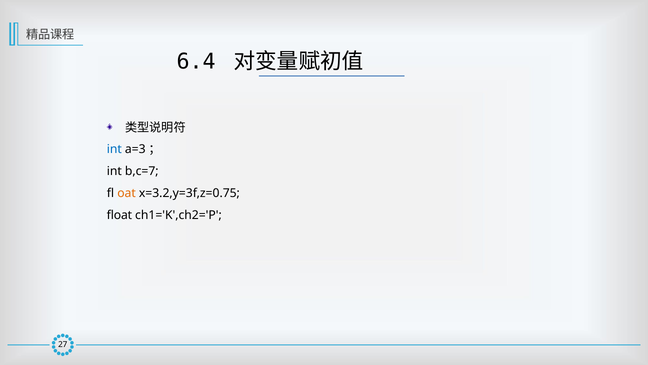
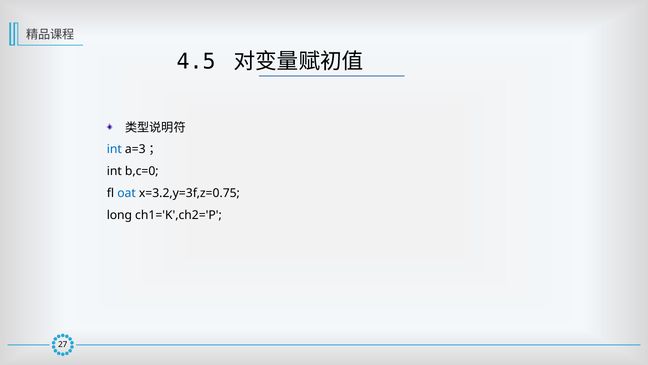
6.4: 6.4 -> 4.5
b,c=7: b,c=7 -> b,c=0
oat colour: orange -> blue
float: float -> long
